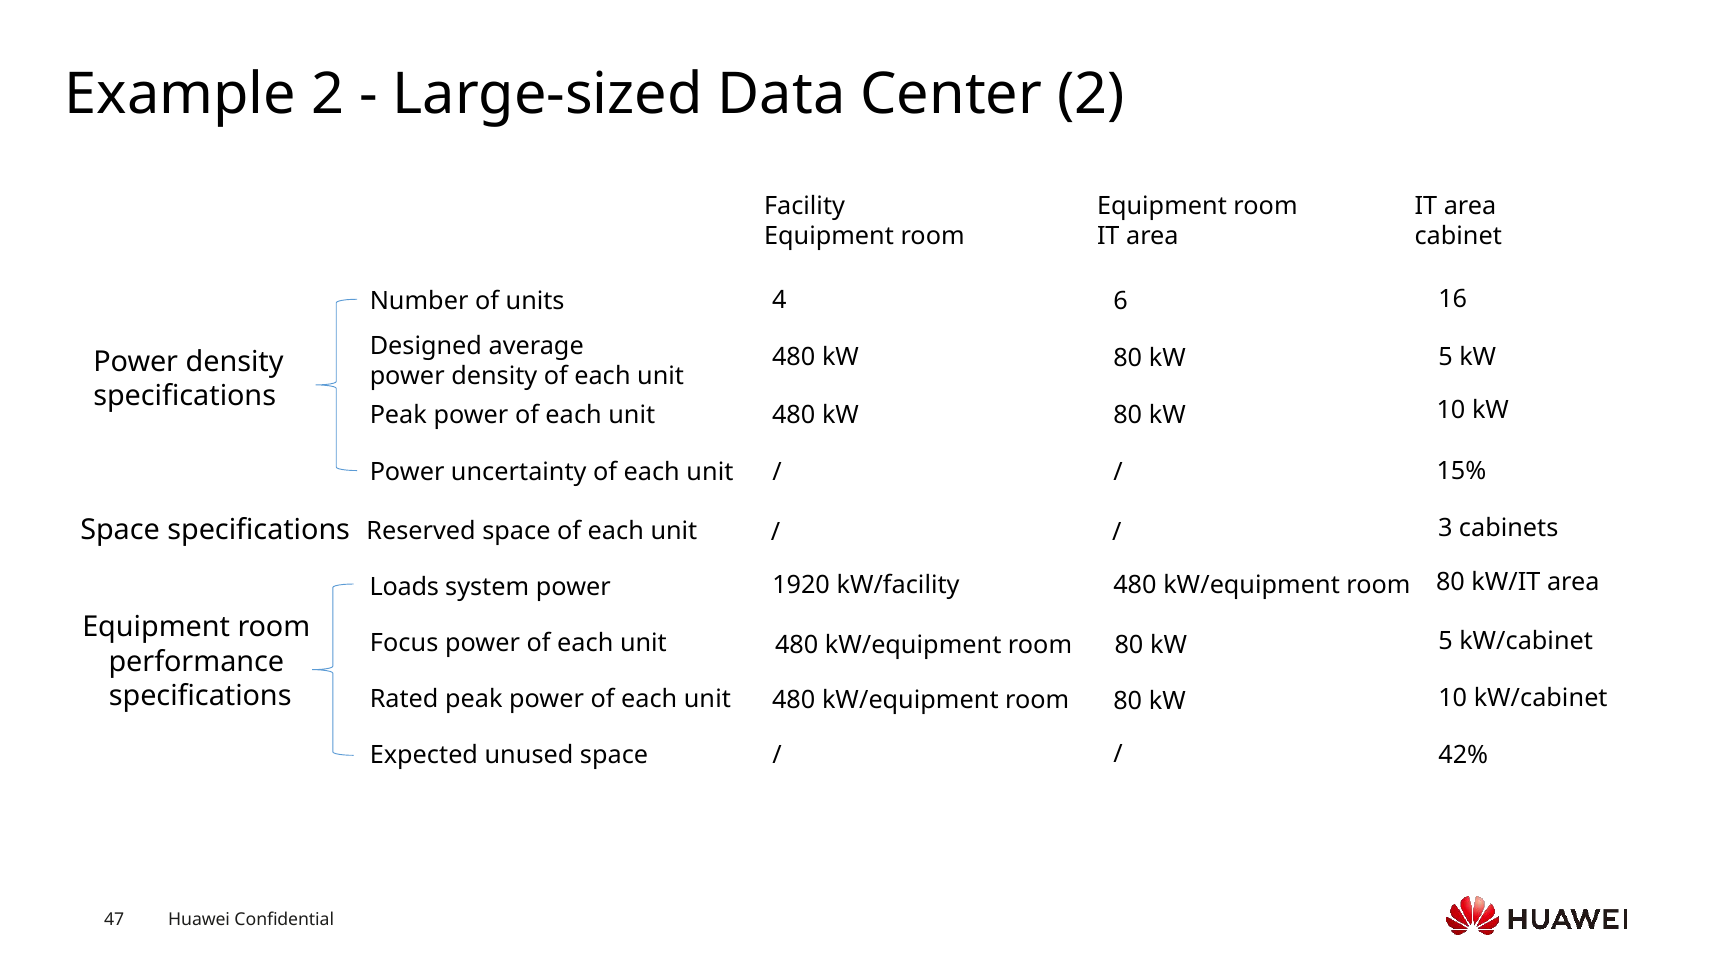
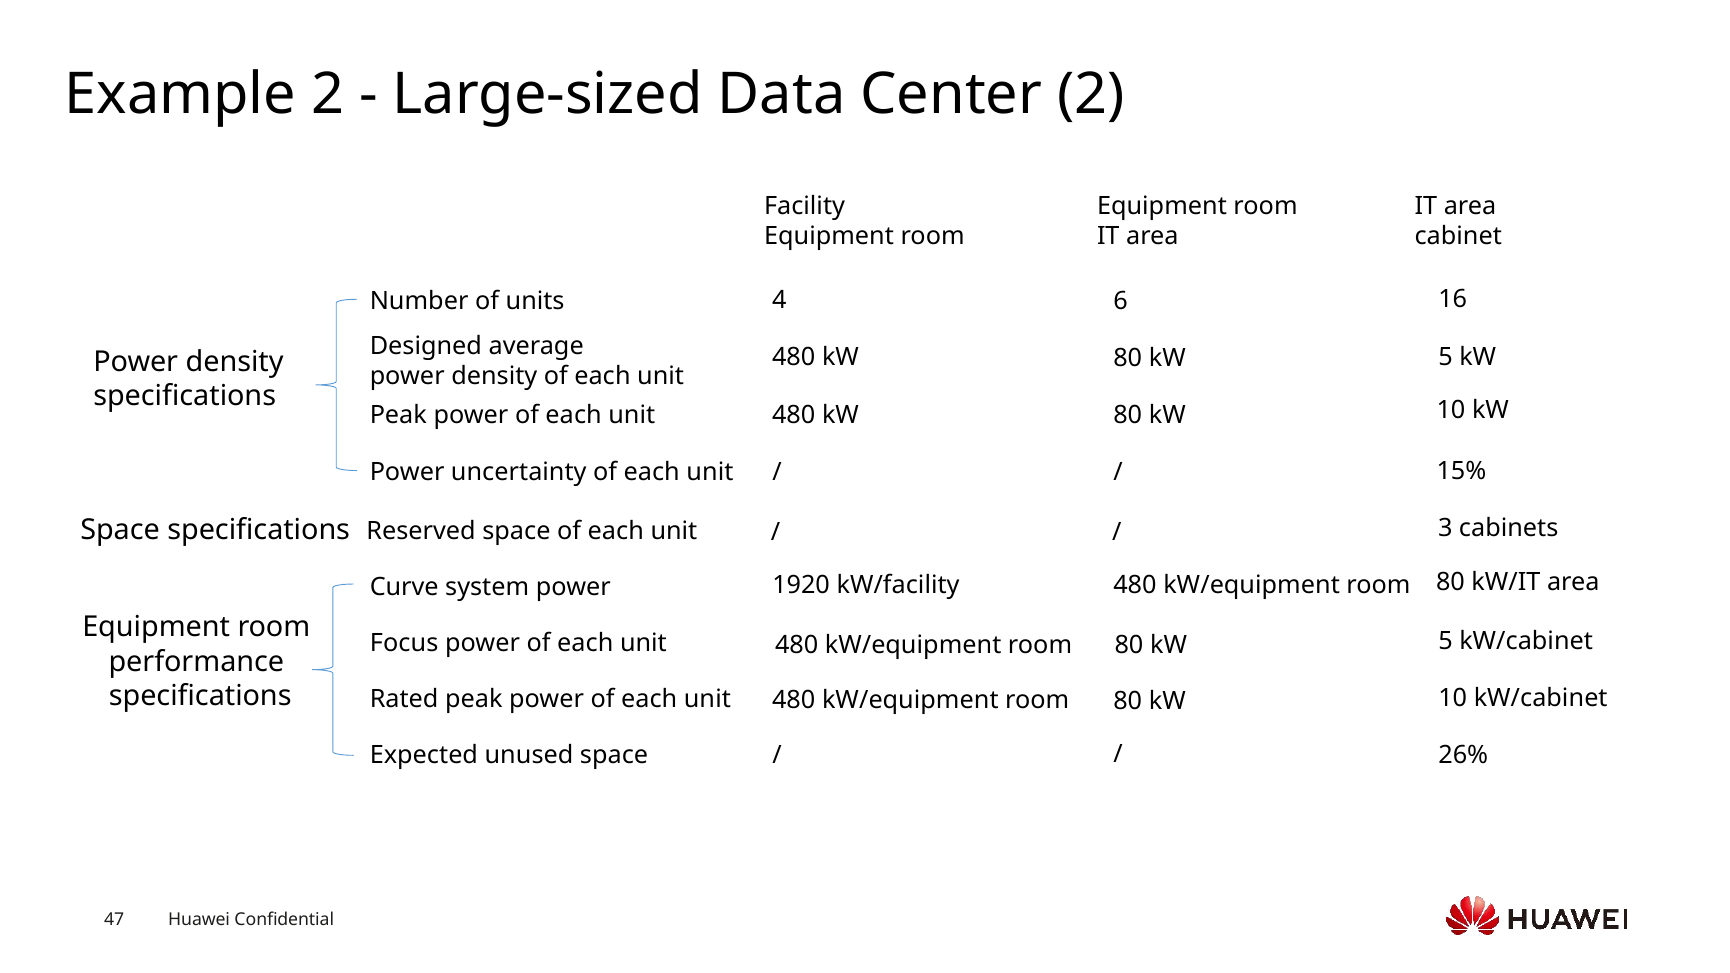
Loads: Loads -> Curve
42%: 42% -> 26%
